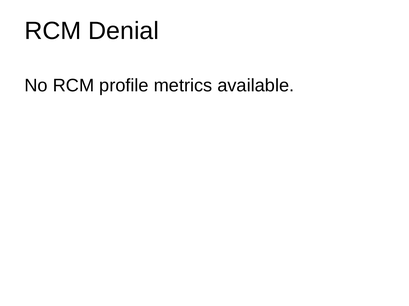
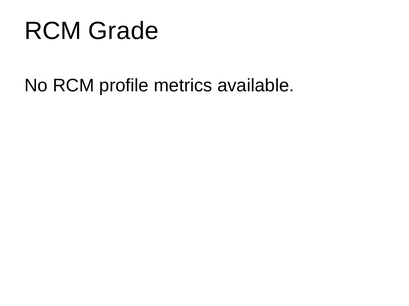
Denial: Denial -> Grade
